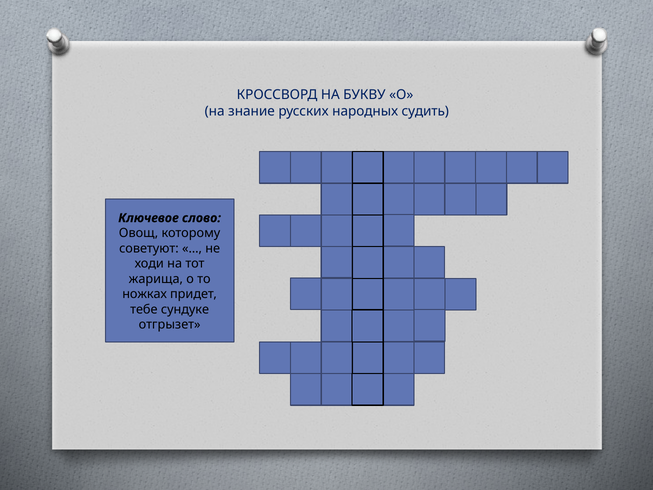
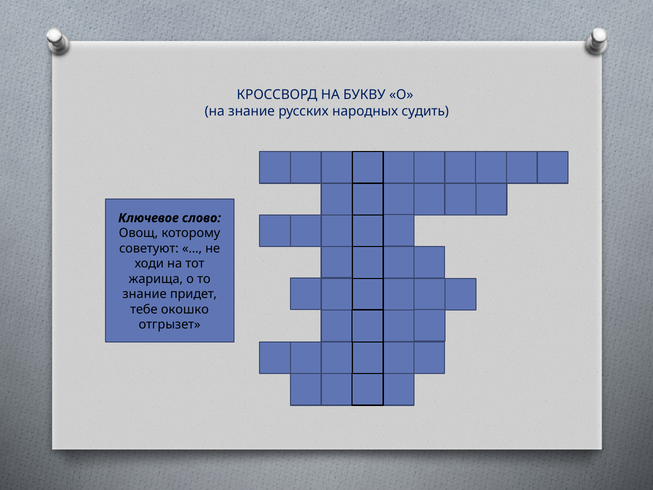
ножках at (145, 294): ножках -> знание
сундуке: сундуке -> окошко
